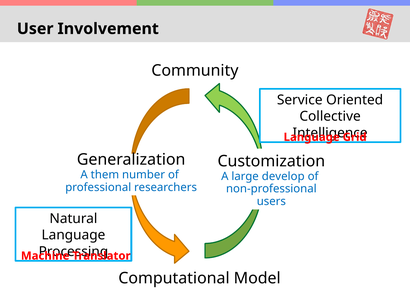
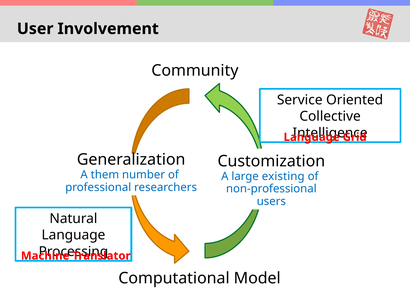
develop: develop -> existing
